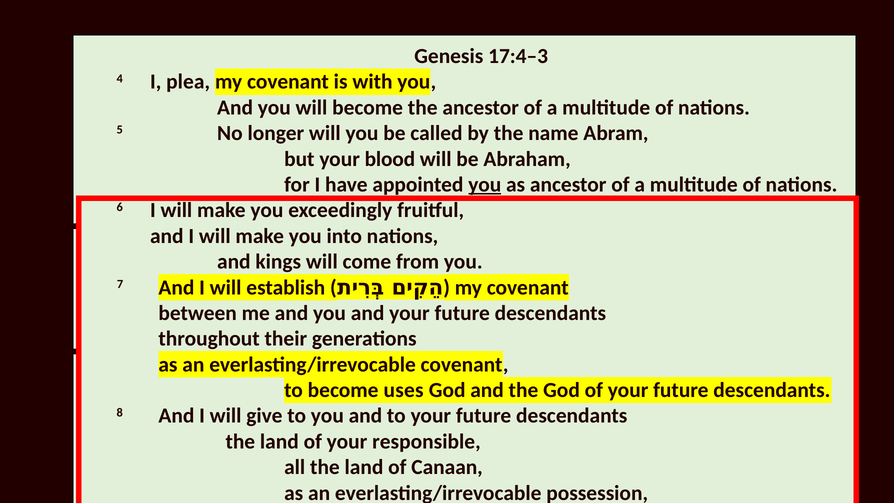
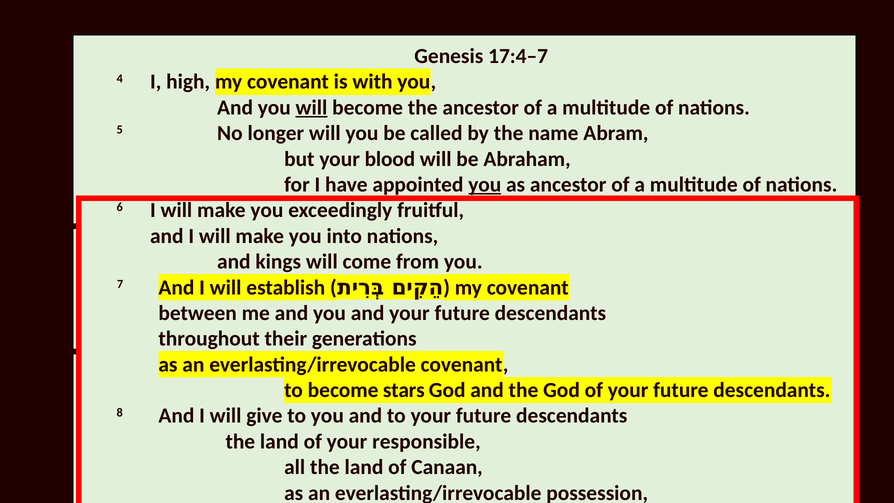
17:4–3: 17:4–3 -> 17:4–7
plea: plea -> high
will at (311, 108) underline: none -> present
uses: uses -> stars
